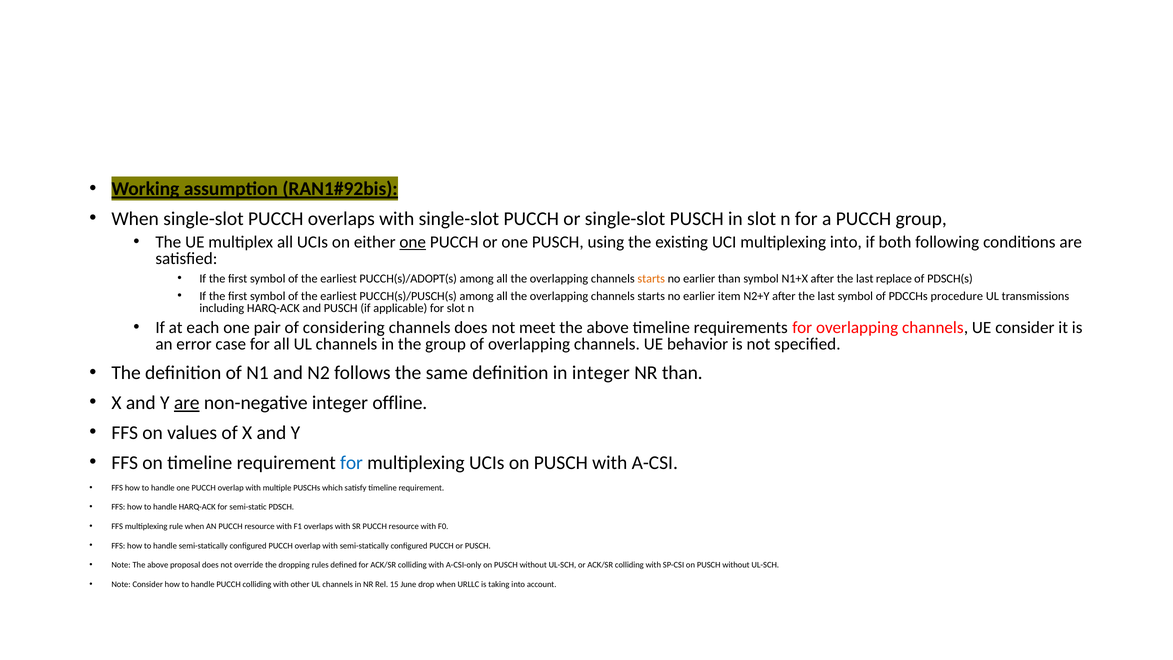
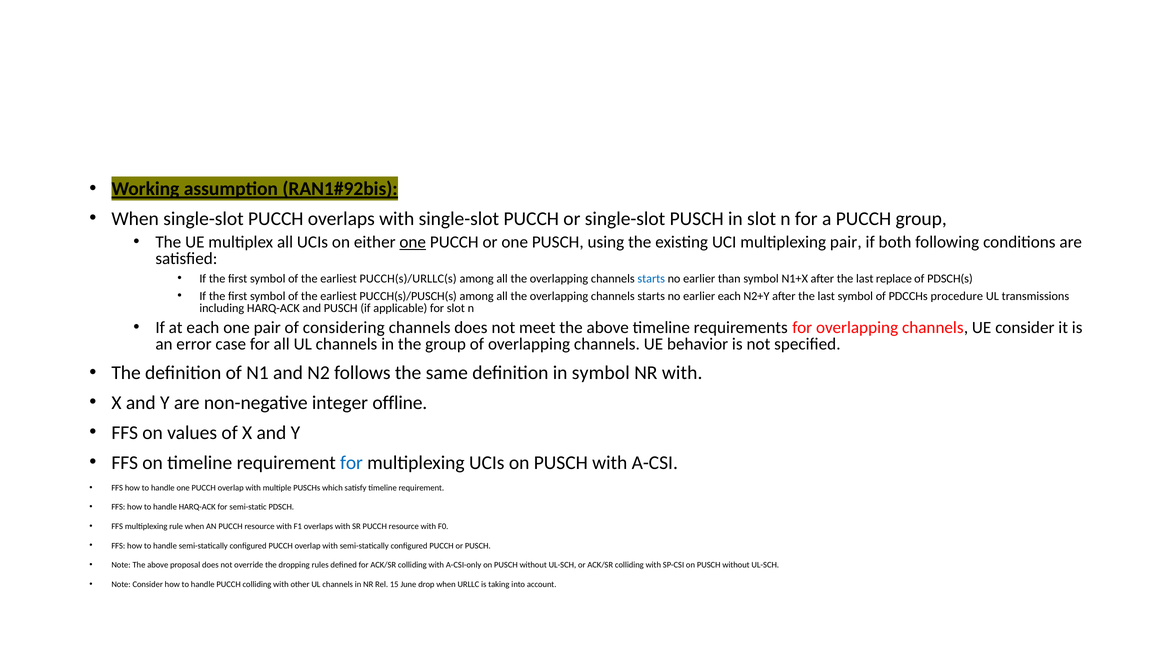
multiplexing into: into -> pair
PUCCH(s)/ADOPT(s: PUCCH(s)/ADOPT(s -> PUCCH(s)/URLLC(s
starts at (651, 279) colour: orange -> blue
earlier item: item -> each
in integer: integer -> symbol
NR than: than -> with
are at (187, 403) underline: present -> none
